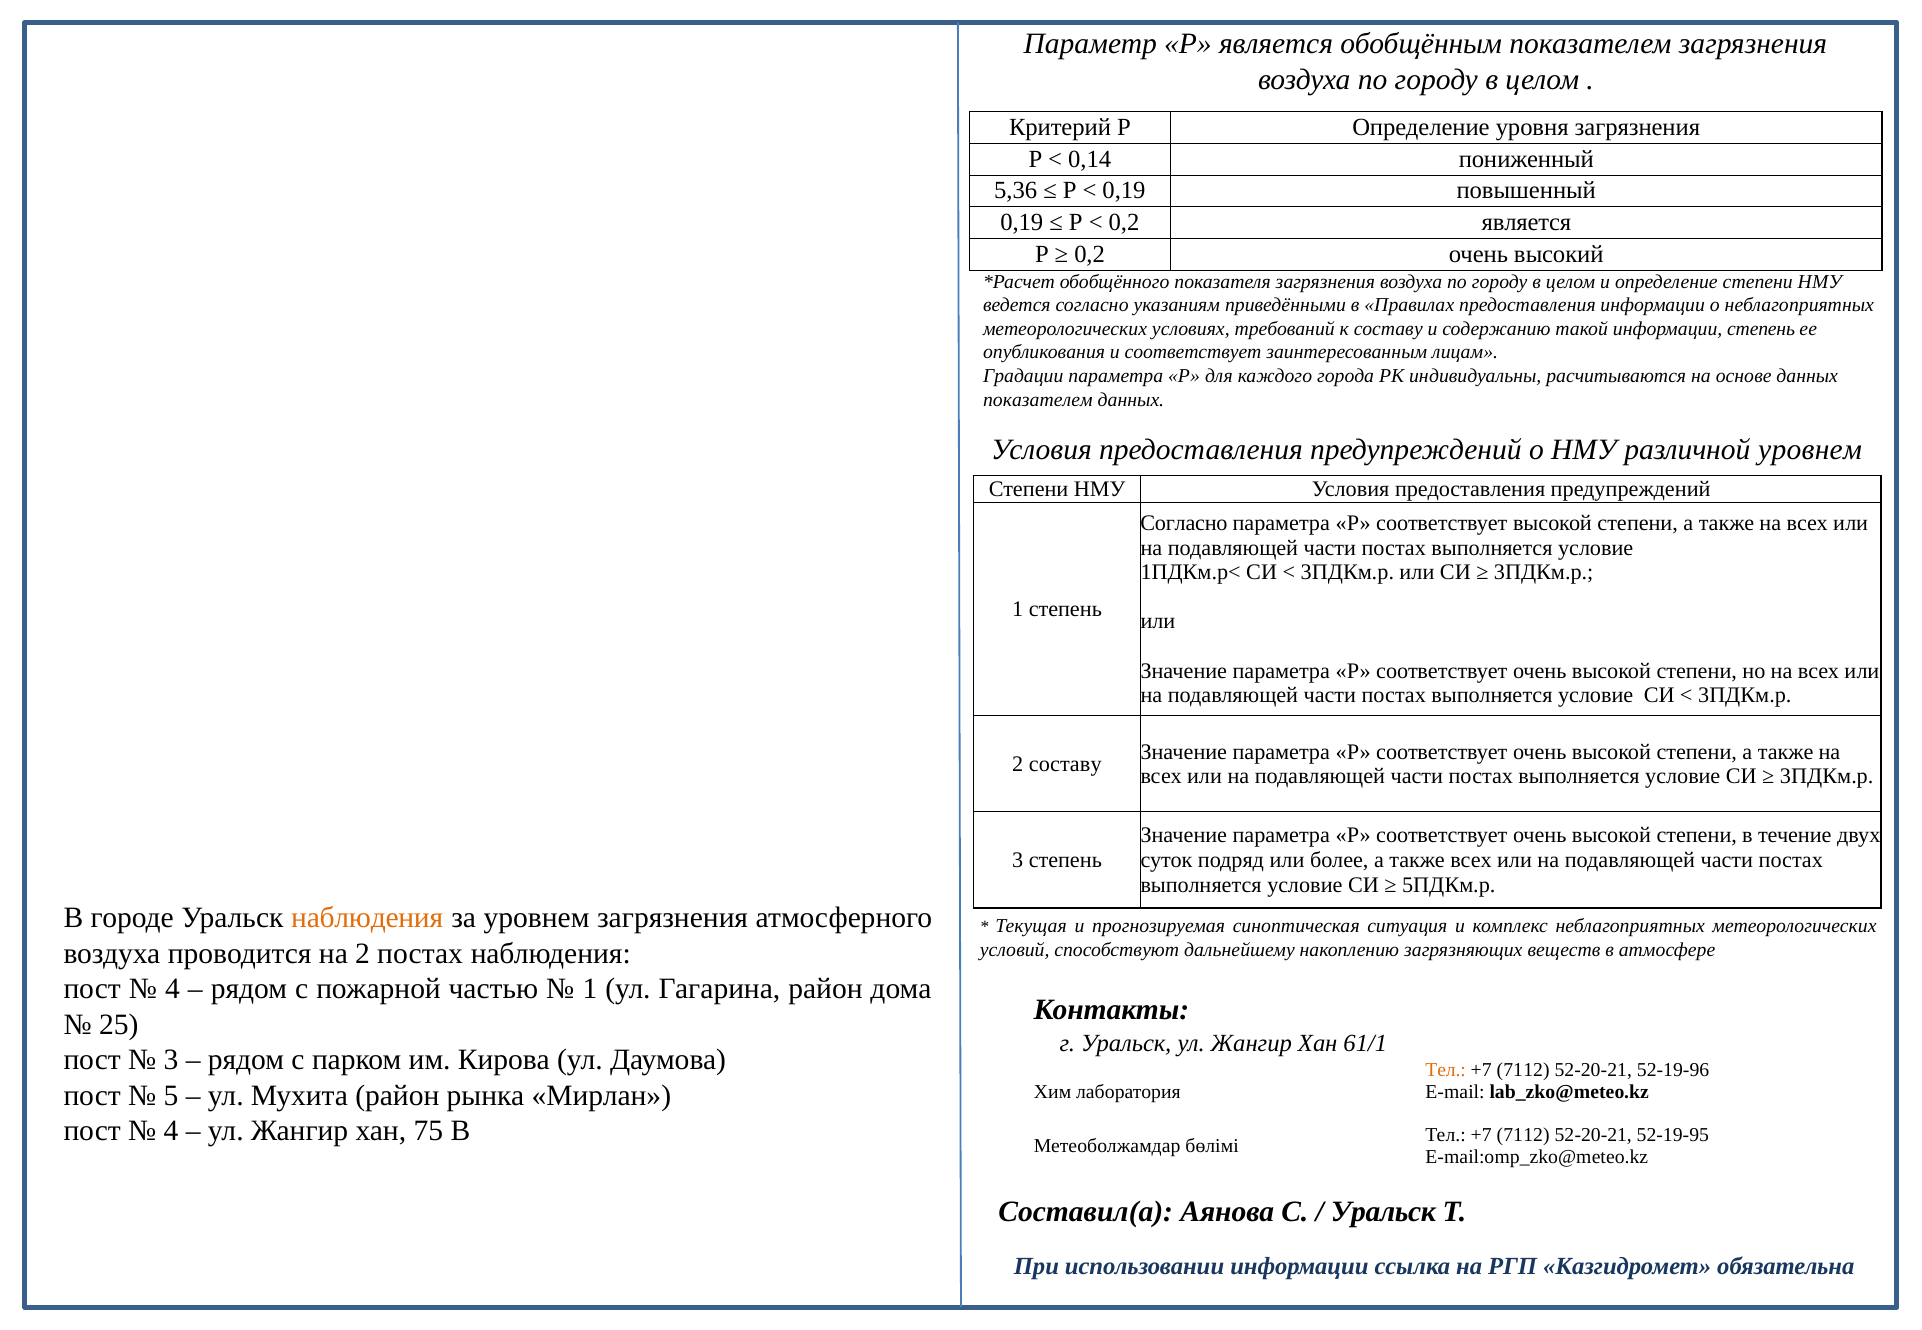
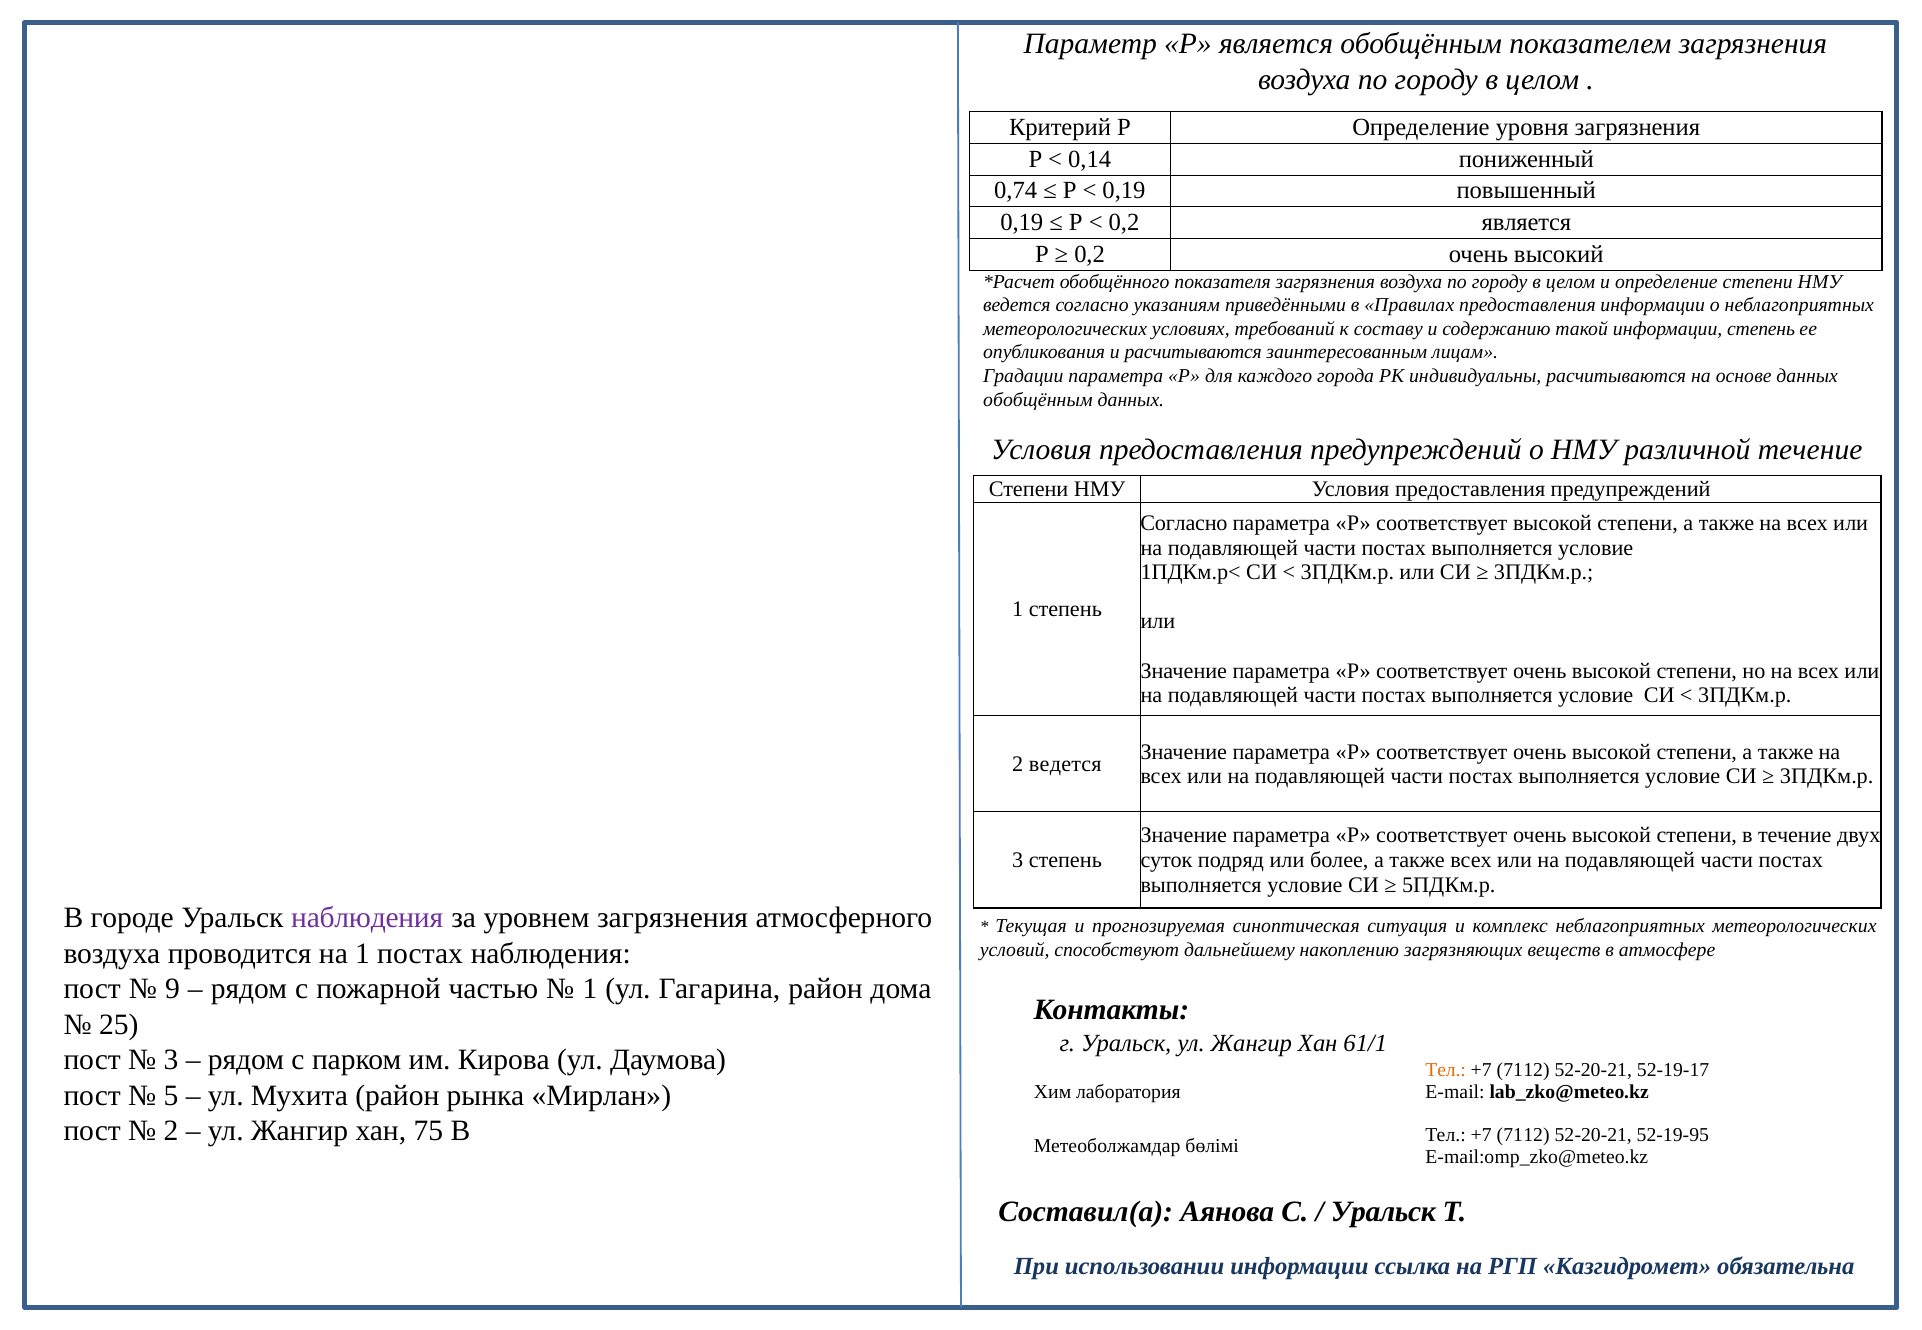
5,36: 5,36 -> 0,74
и соответствует: соответствует -> расчитываются
показателем at (1038, 400): показателем -> обобщённым
различной уровнем: уровнем -> течение
2 составу: составу -> ведется
наблюдения at (367, 919) colour: orange -> purple
на 2: 2 -> 1
4 at (172, 989): 4 -> 9
52-19-96: 52-19-96 -> 52-19-17
4 at (171, 1131): 4 -> 2
